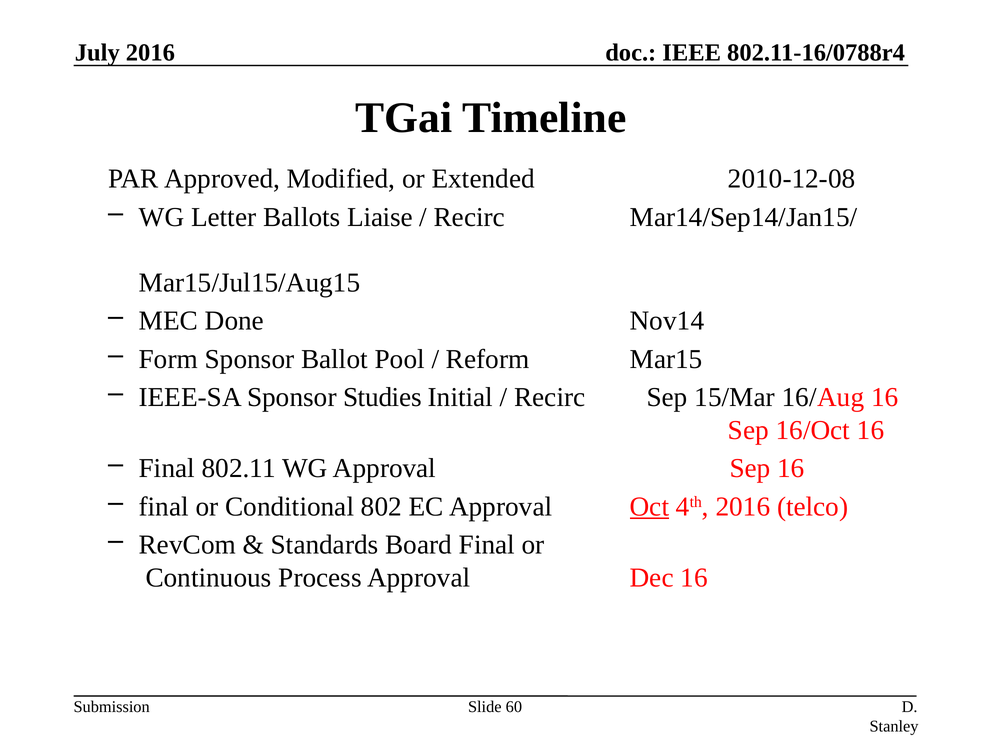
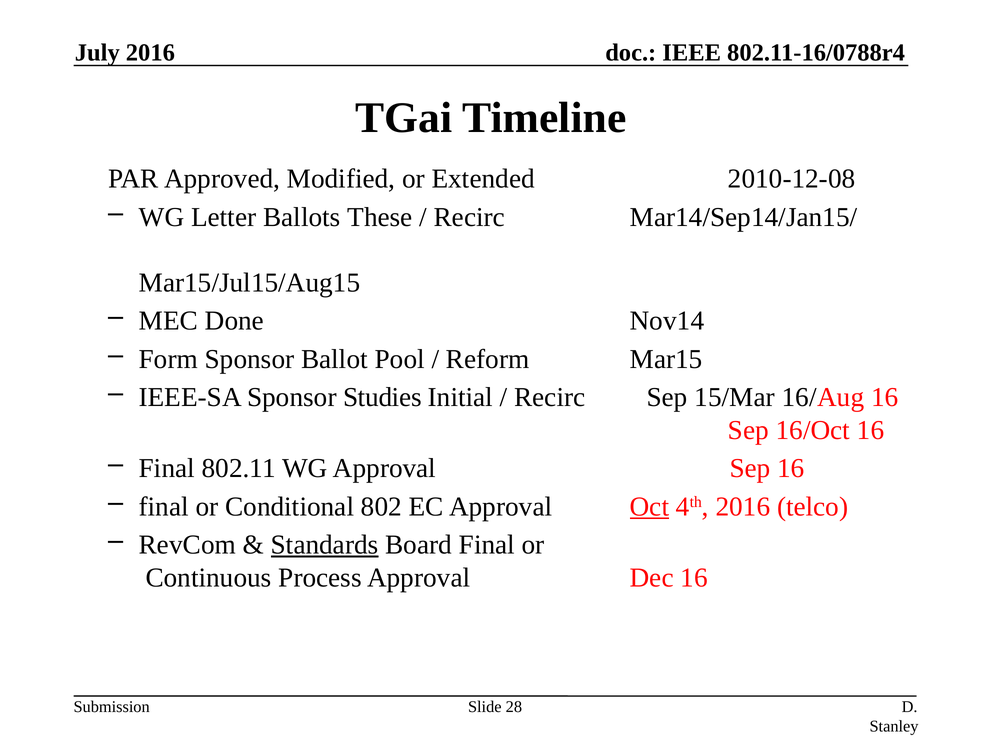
Liaise: Liaise -> These
Standards underline: none -> present
60: 60 -> 28
